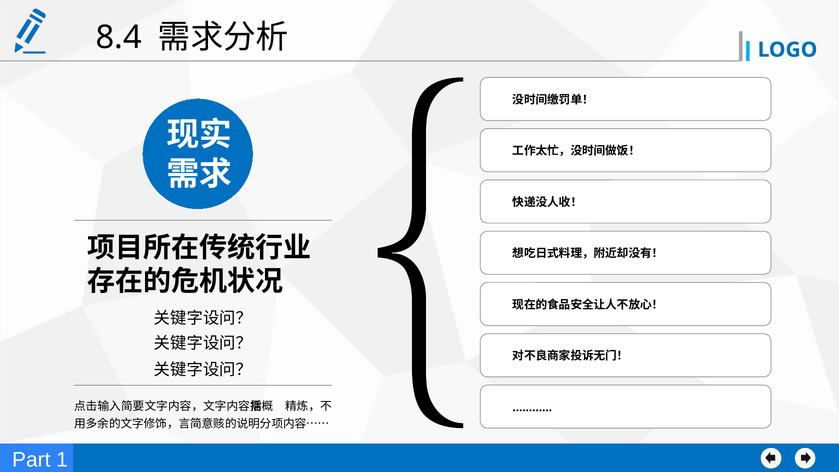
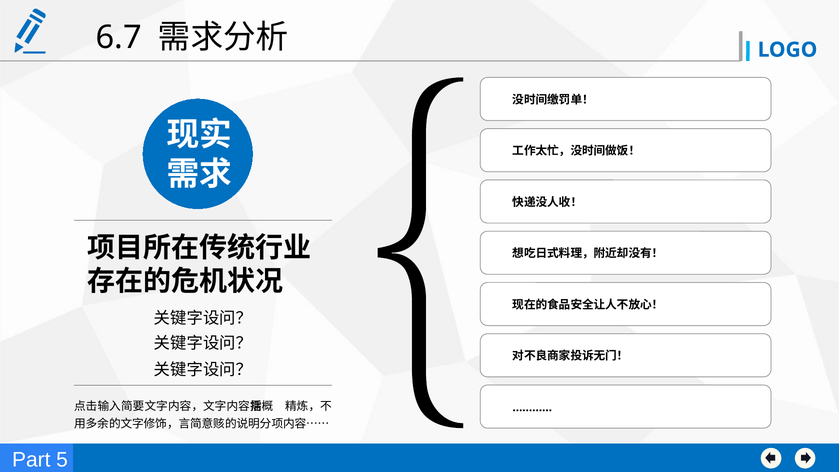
8.4: 8.4 -> 6.7
1: 1 -> 5
